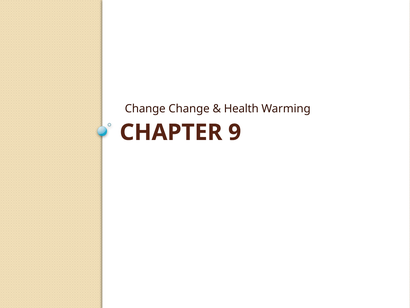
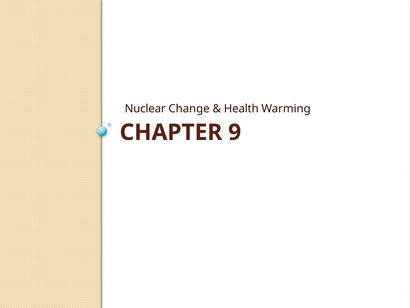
Change at (145, 109): Change -> Nuclear
